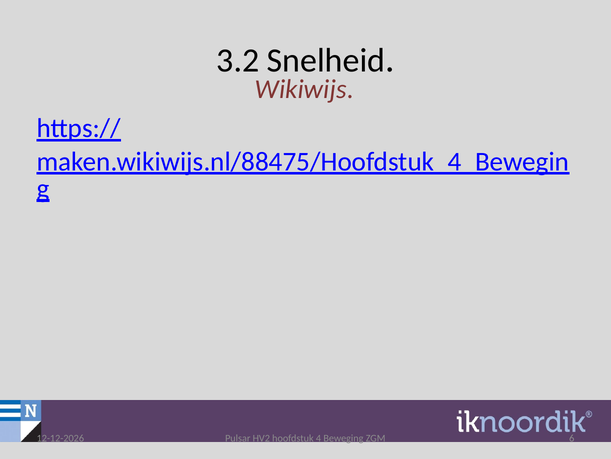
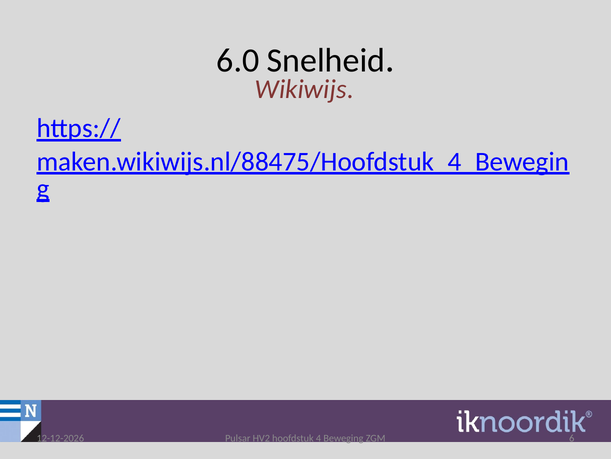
3.2: 3.2 -> 6.0
